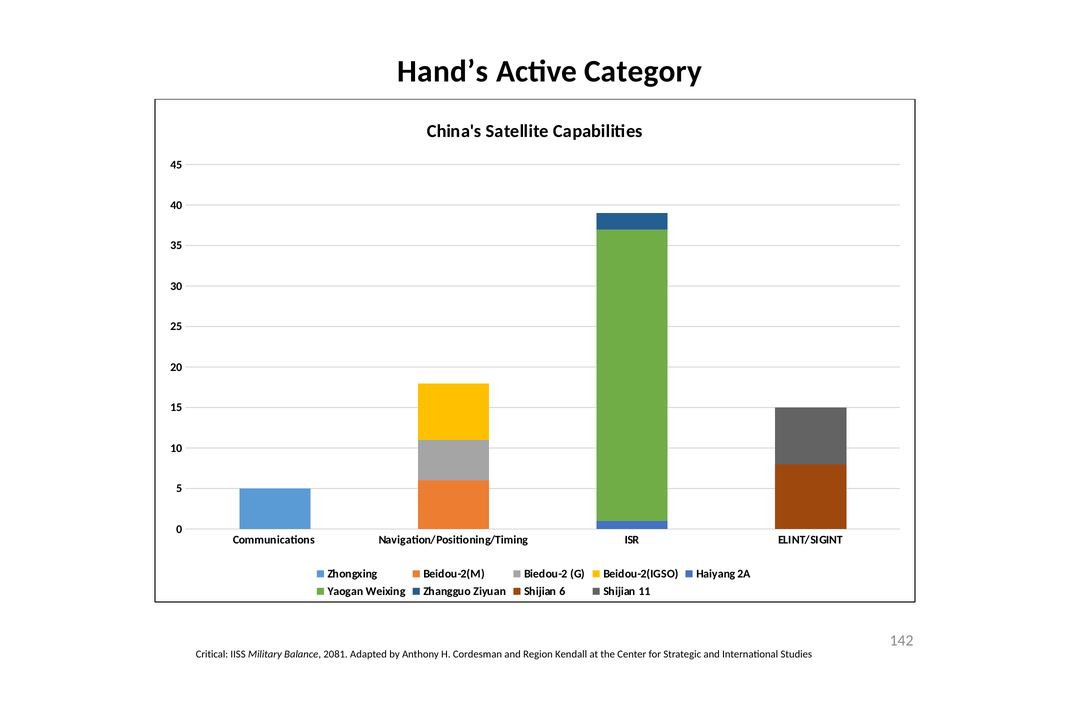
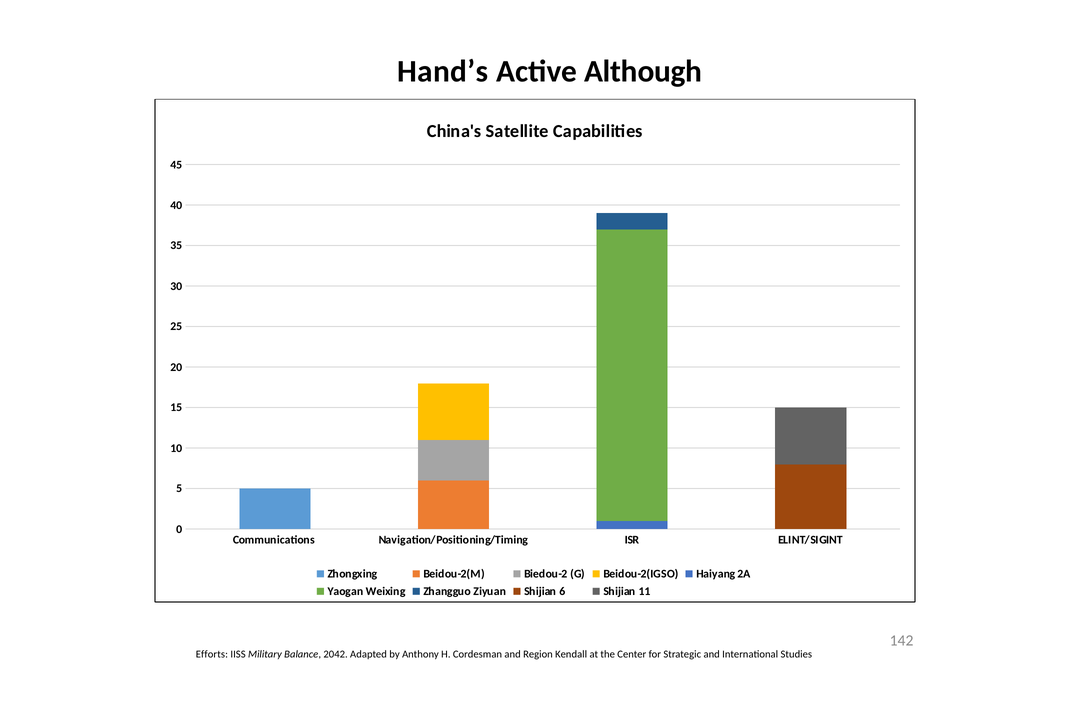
Category: Category -> Although
Critical: Critical -> Efforts
2081: 2081 -> 2042
